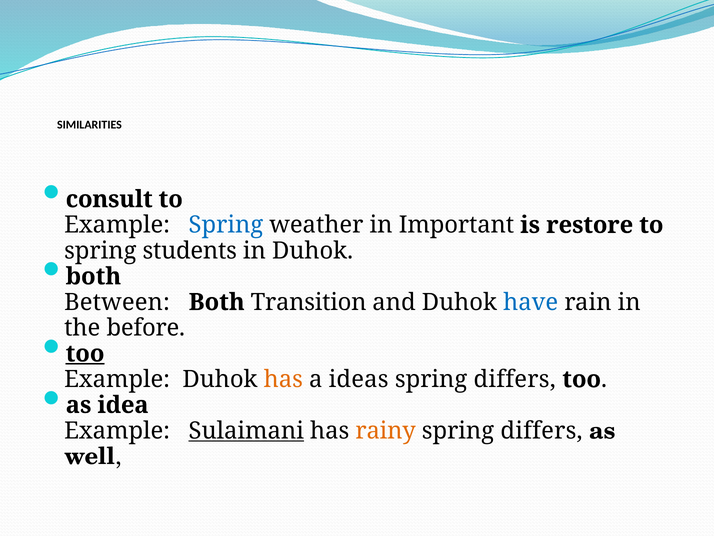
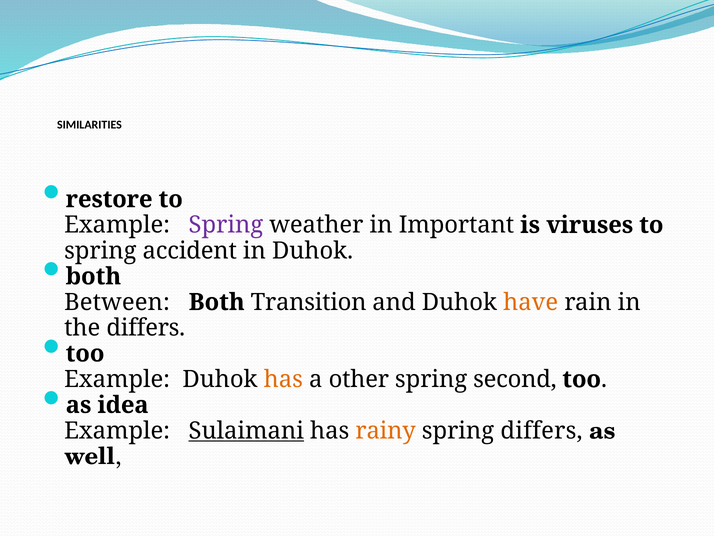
consult: consult -> restore
Spring at (226, 225) colour: blue -> purple
restore: restore -> viruses
students: students -> accident
have colour: blue -> orange
the before: before -> differs
too at (85, 353) underline: present -> none
ideas: ideas -> other
differs at (515, 379): differs -> second
